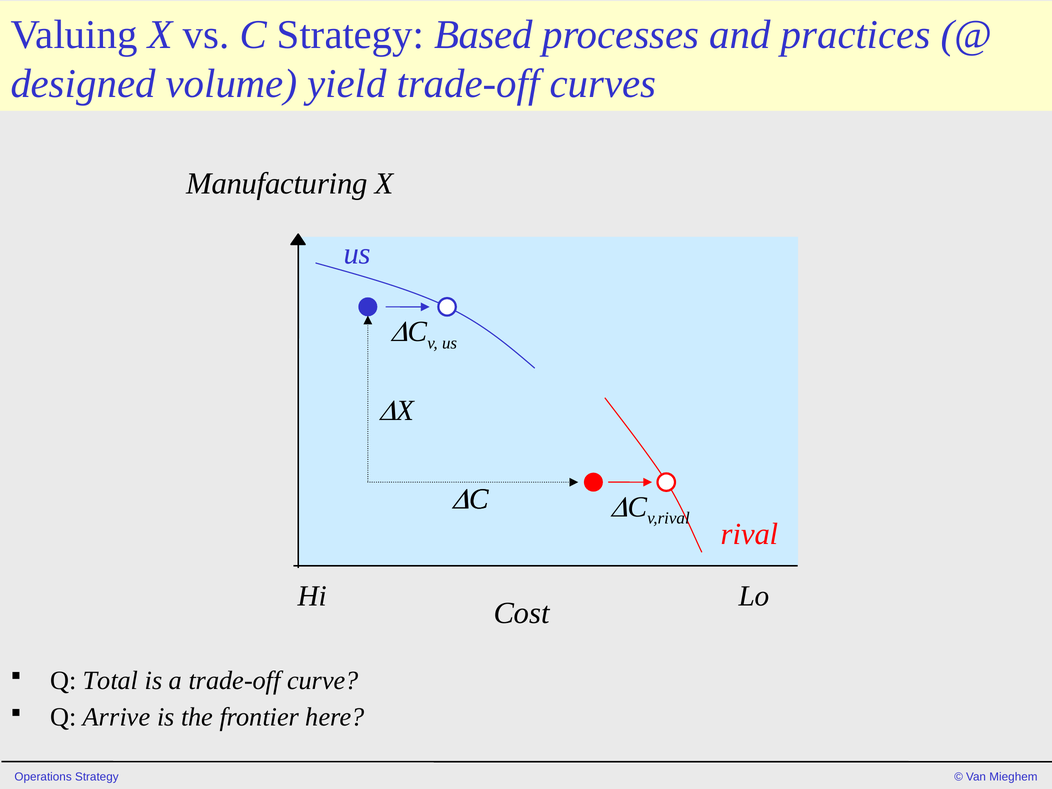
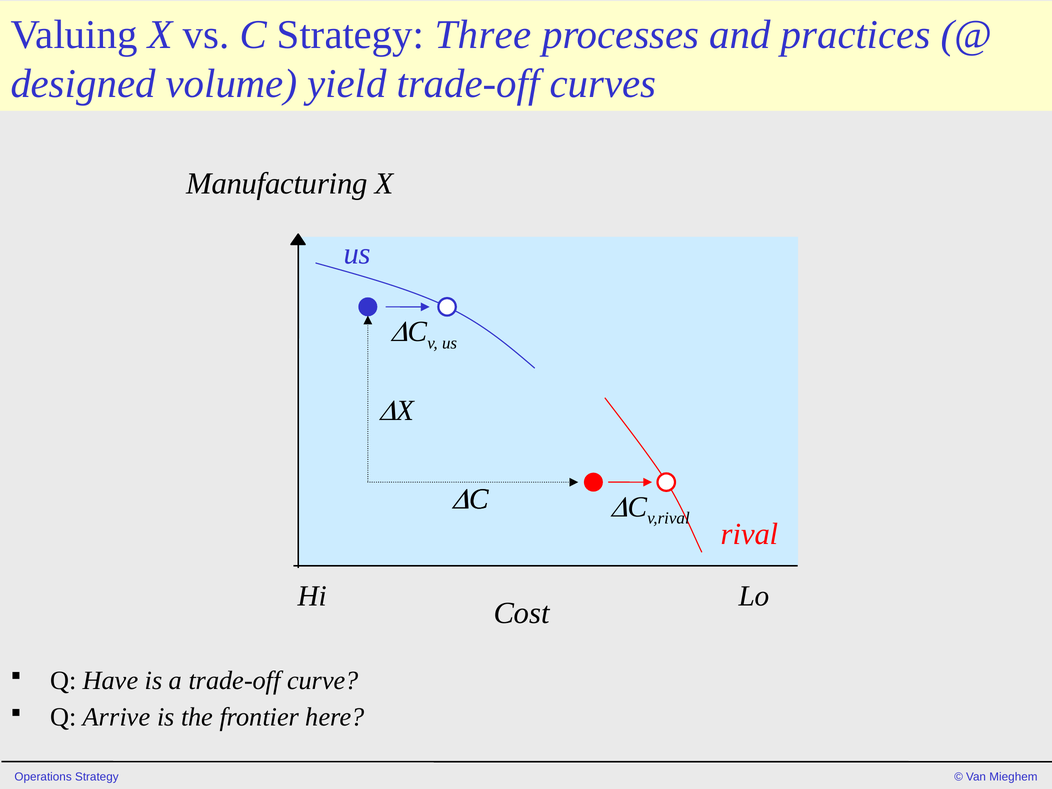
Based: Based -> Three
Total: Total -> Have
